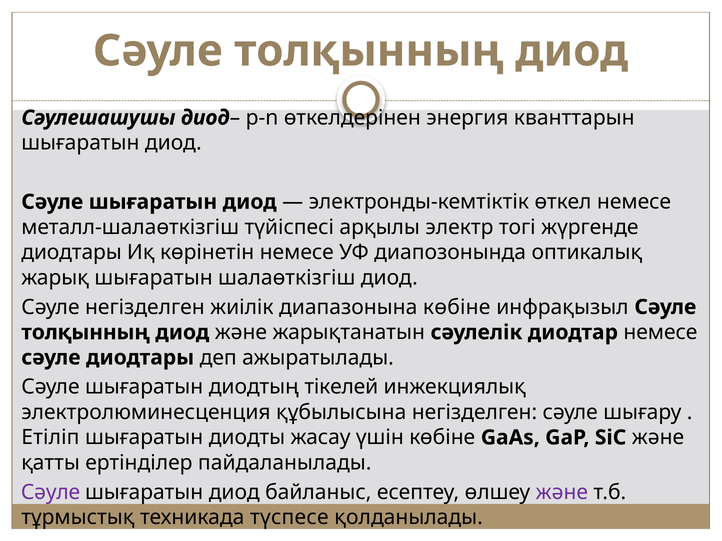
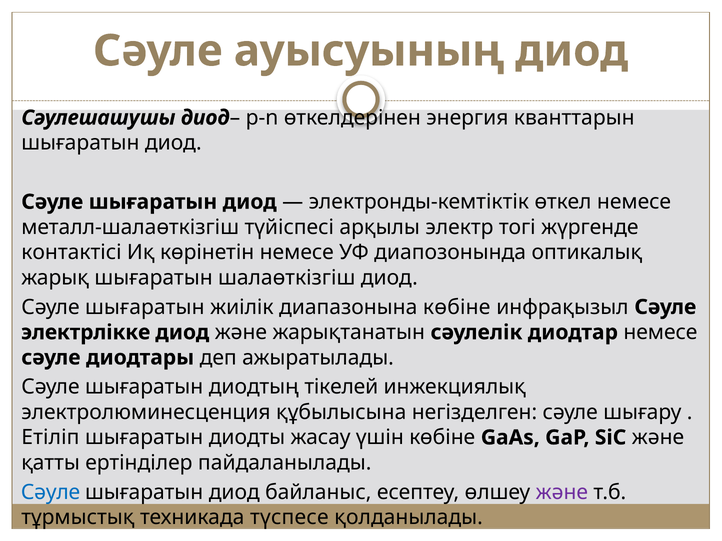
толқынның at (369, 51): толқынның -> ауысуының
диодтары at (72, 253): диодтары -> контактісі
негізделген at (145, 307): негізделген -> шығаратын
толқынның at (86, 333): толқынның -> электрлікке
Сәуле at (51, 493) colour: purple -> blue
